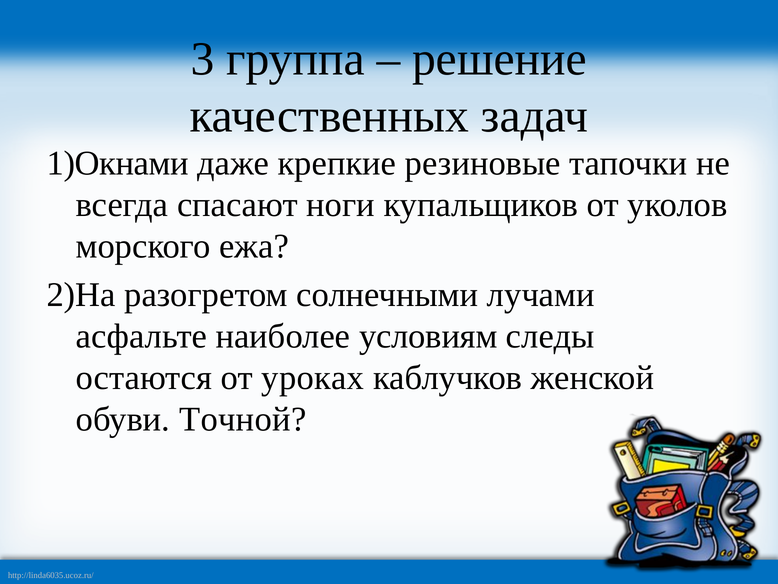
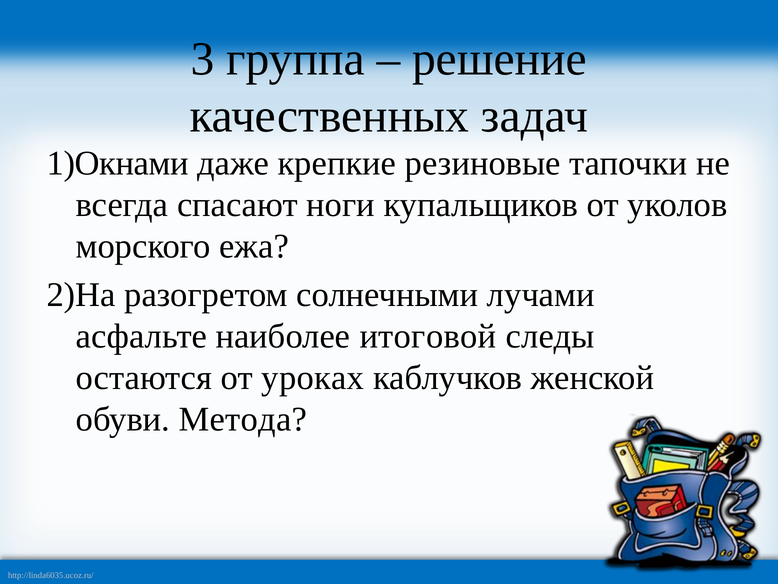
условиям: условиям -> итоговой
Точной: Точной -> Метода
